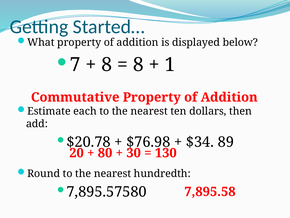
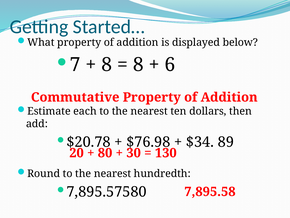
1: 1 -> 6
